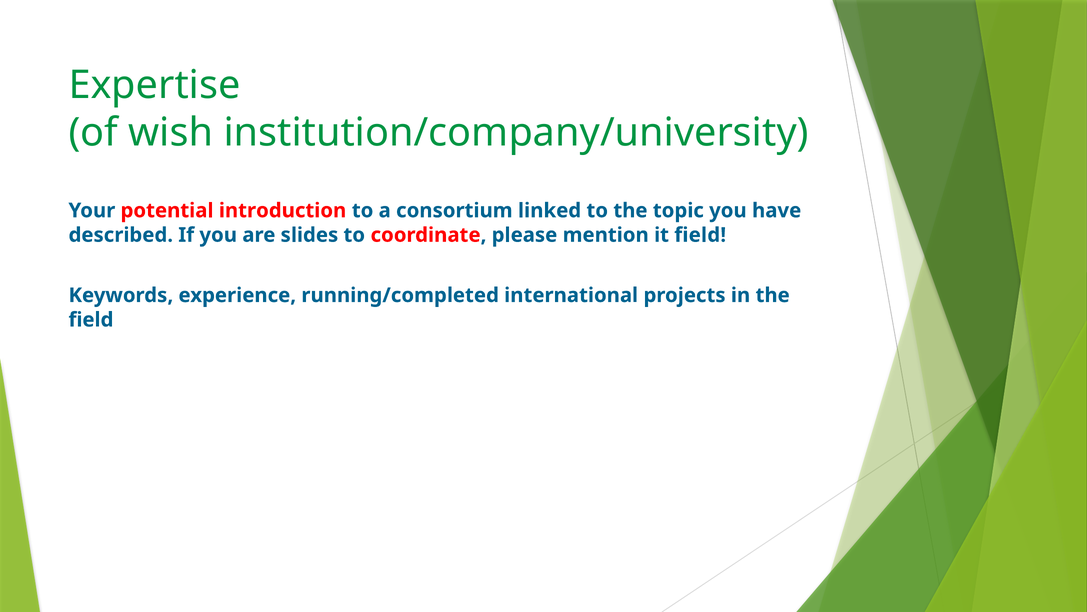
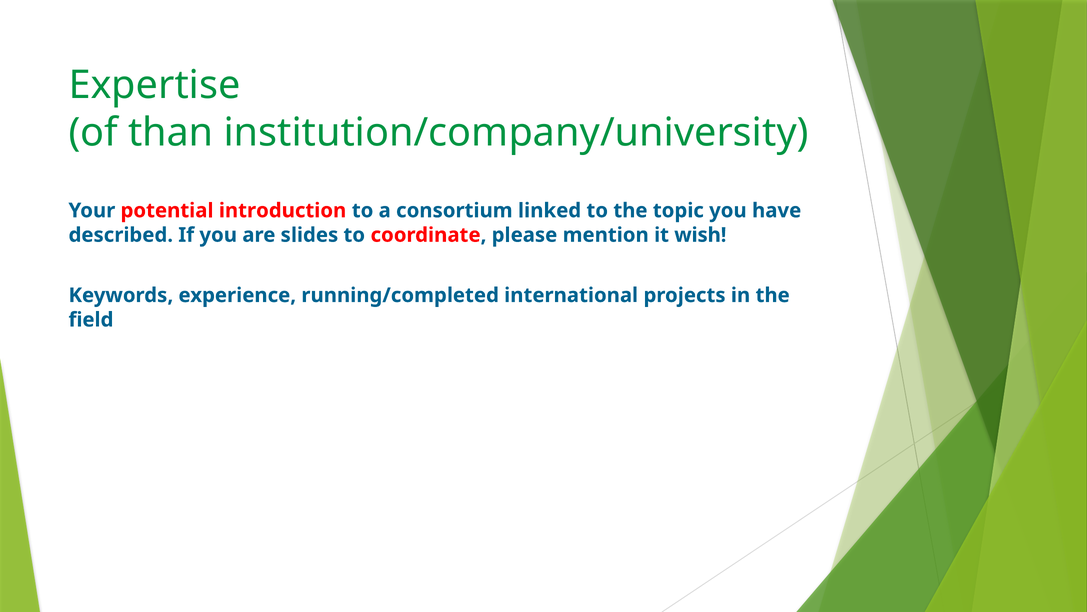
wish: wish -> than
it field: field -> wish
